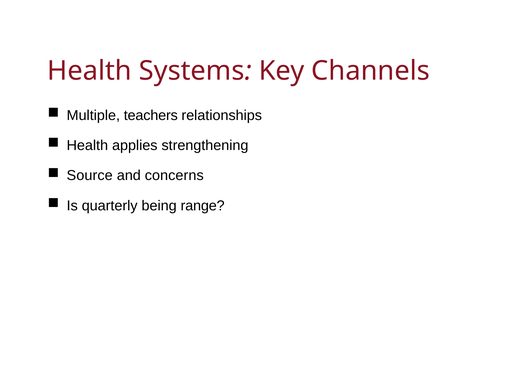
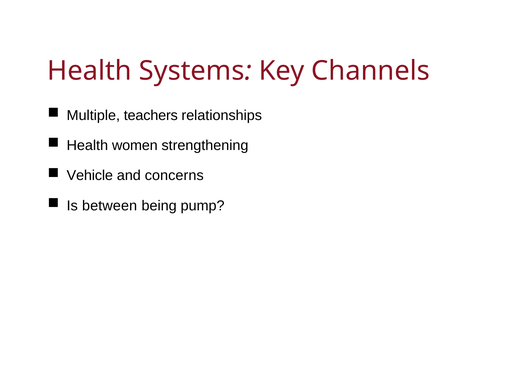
applies: applies -> women
Source: Source -> Vehicle
quarterly: quarterly -> between
range: range -> pump
